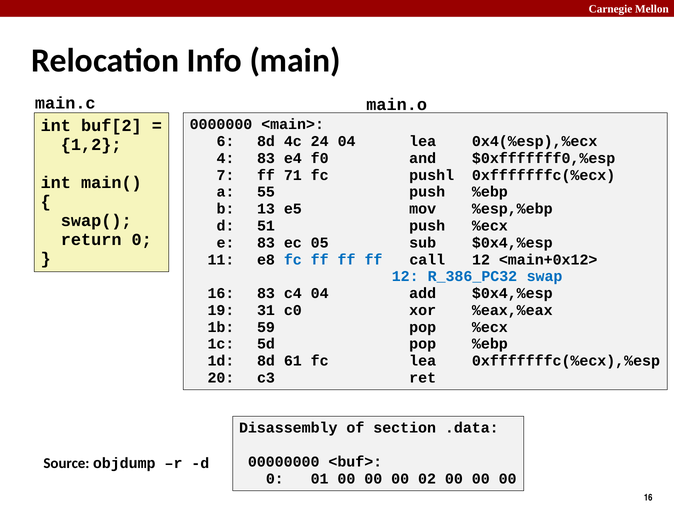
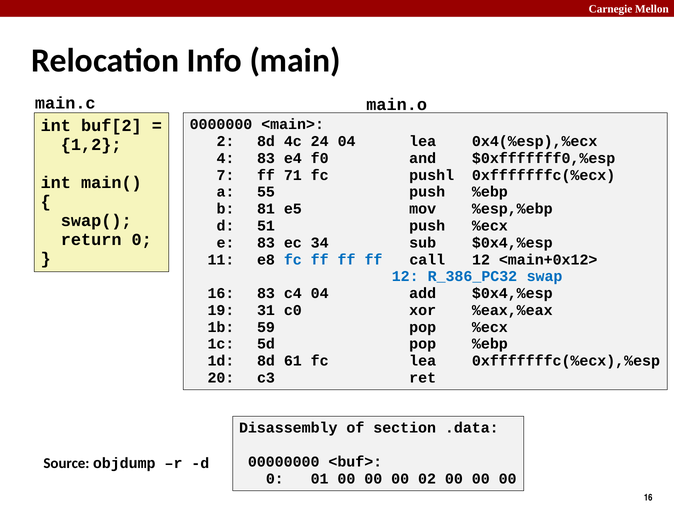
6: 6 -> 2
13: 13 -> 81
05: 05 -> 34
